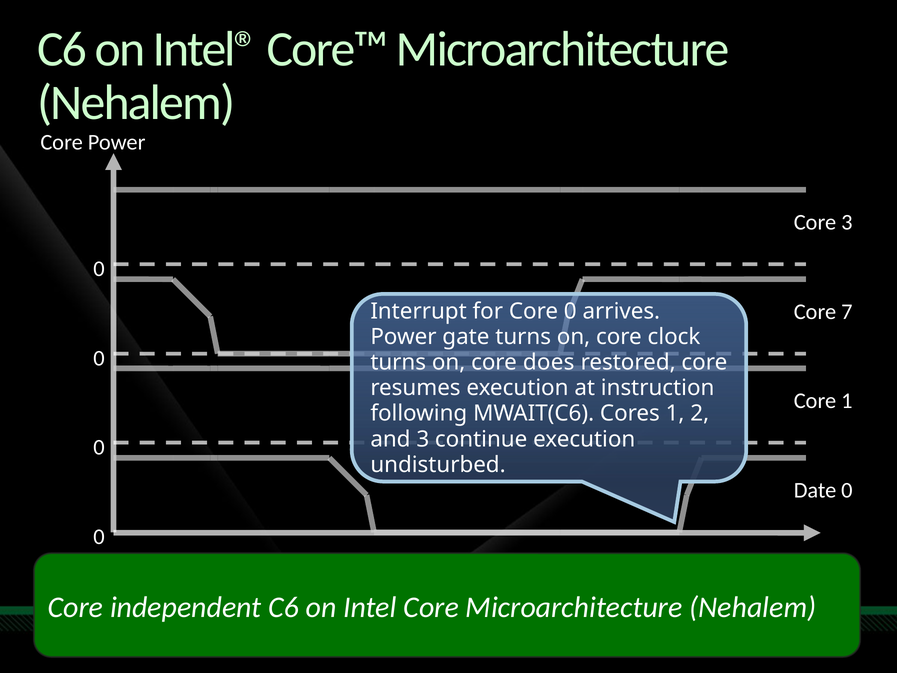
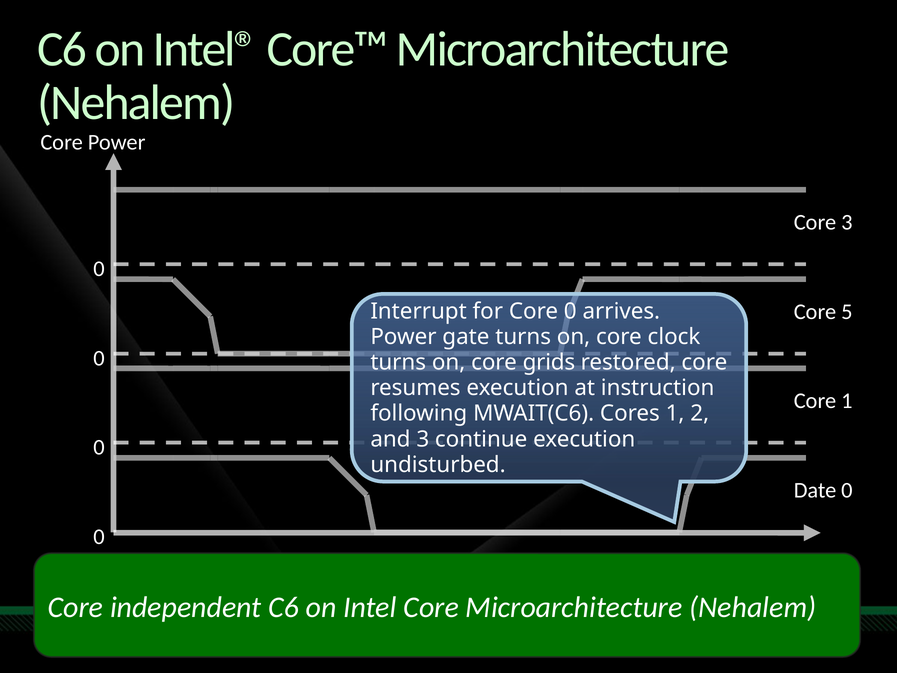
7: 7 -> 5
does: does -> grids
